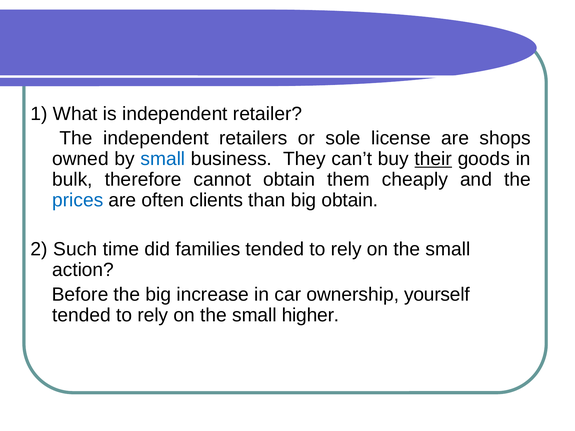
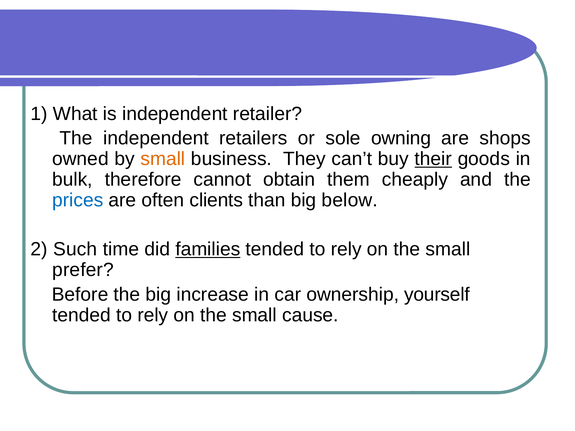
license: license -> owning
small at (163, 159) colour: blue -> orange
big obtain: obtain -> below
families underline: none -> present
action: action -> prefer
higher: higher -> cause
